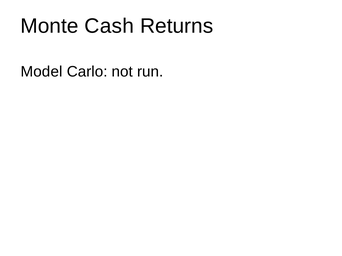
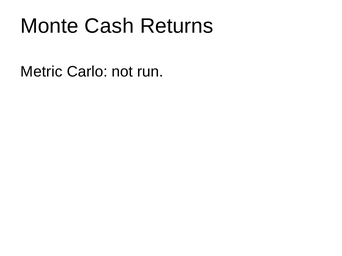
Model: Model -> Metric
